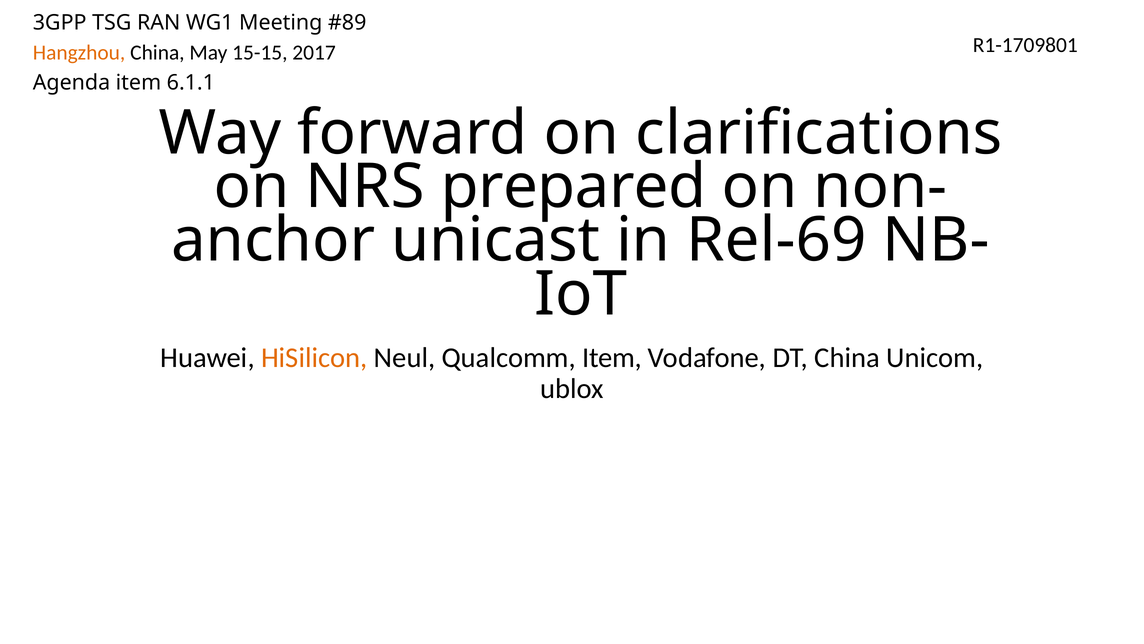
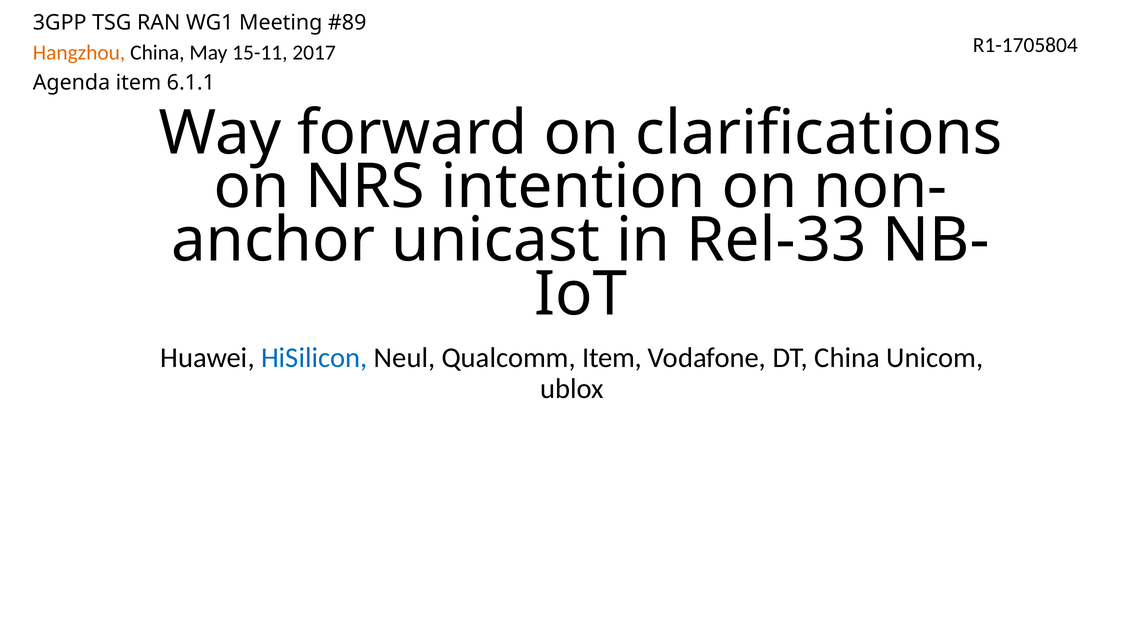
R1-1709801: R1-1709801 -> R1-1705804
15-15: 15-15 -> 15-11
prepared: prepared -> intention
Rel-69: Rel-69 -> Rel-33
HiSilicon colour: orange -> blue
